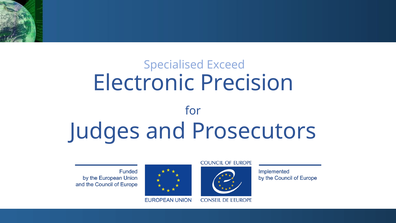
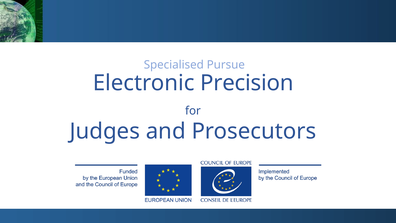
Exceed: Exceed -> Pursue
